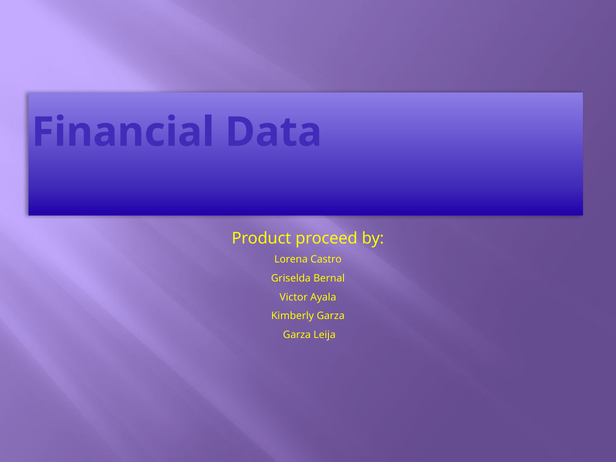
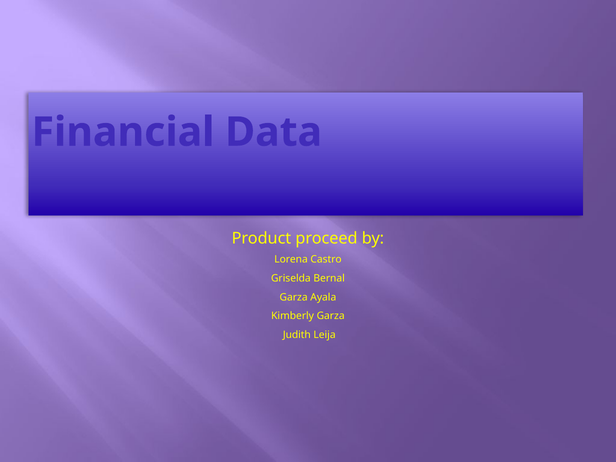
Victor at (294, 297): Victor -> Garza
Garza at (297, 335): Garza -> Judith
